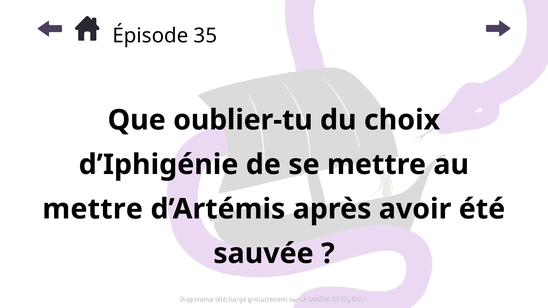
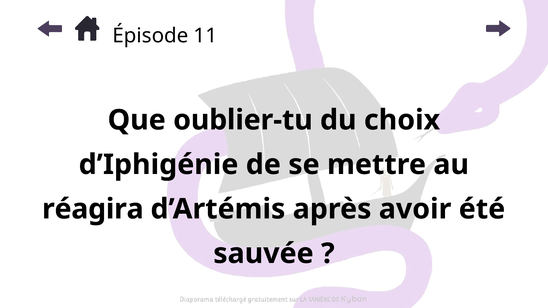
35: 35 -> 11
mettre at (93, 209): mettre -> réagira
